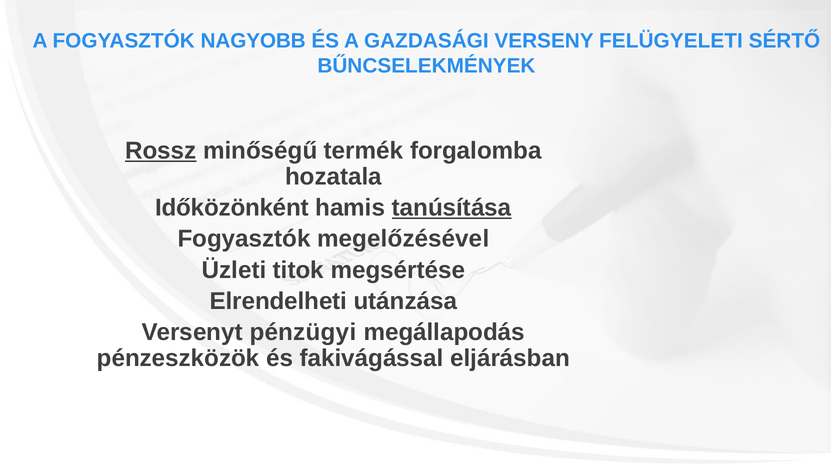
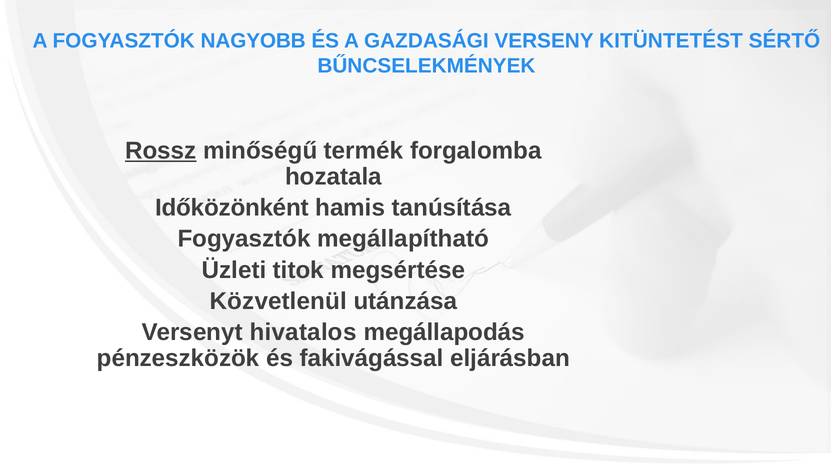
FELÜGYELETI: FELÜGYELETI -> KITÜNTETÉST
tanúsítása underline: present -> none
megelőzésével: megelőzésével -> megállapítható
Elrendelheti: Elrendelheti -> Közvetlenül
pénzügyi: pénzügyi -> hivatalos
